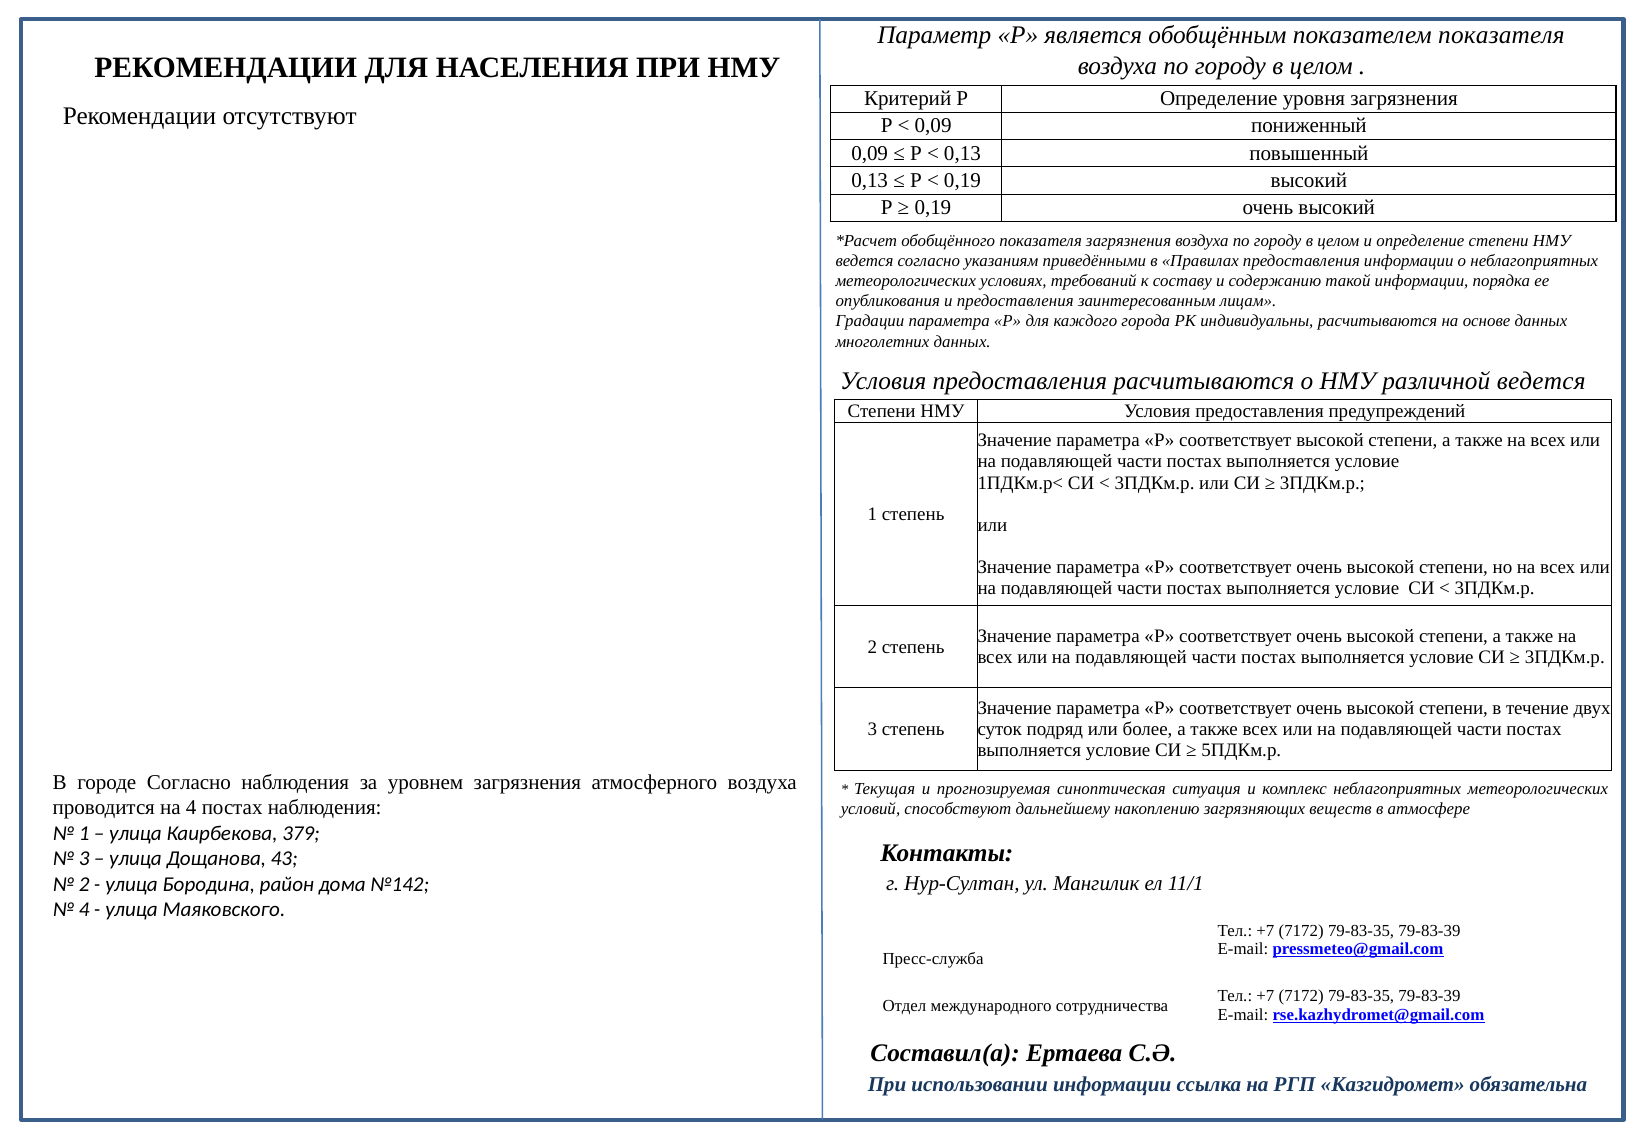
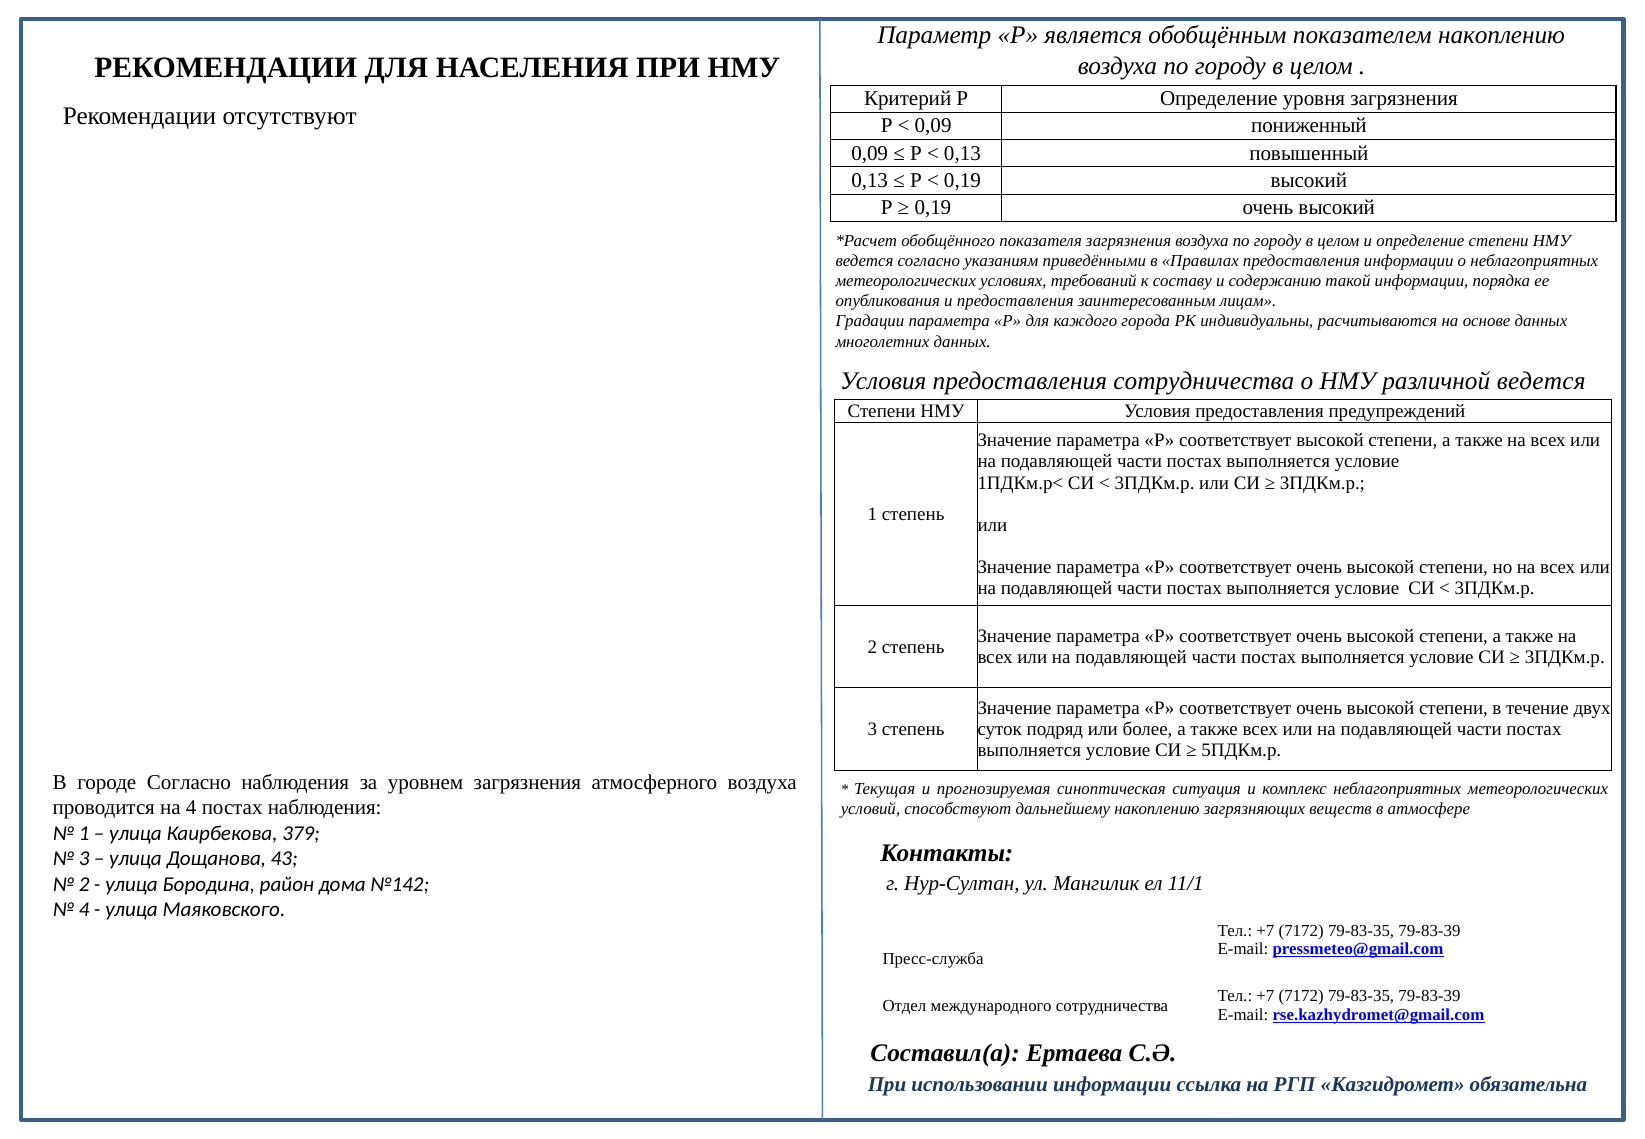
показателем показателя: показателя -> накоплению
предоставления расчитываются: расчитываются -> сотрудничества
